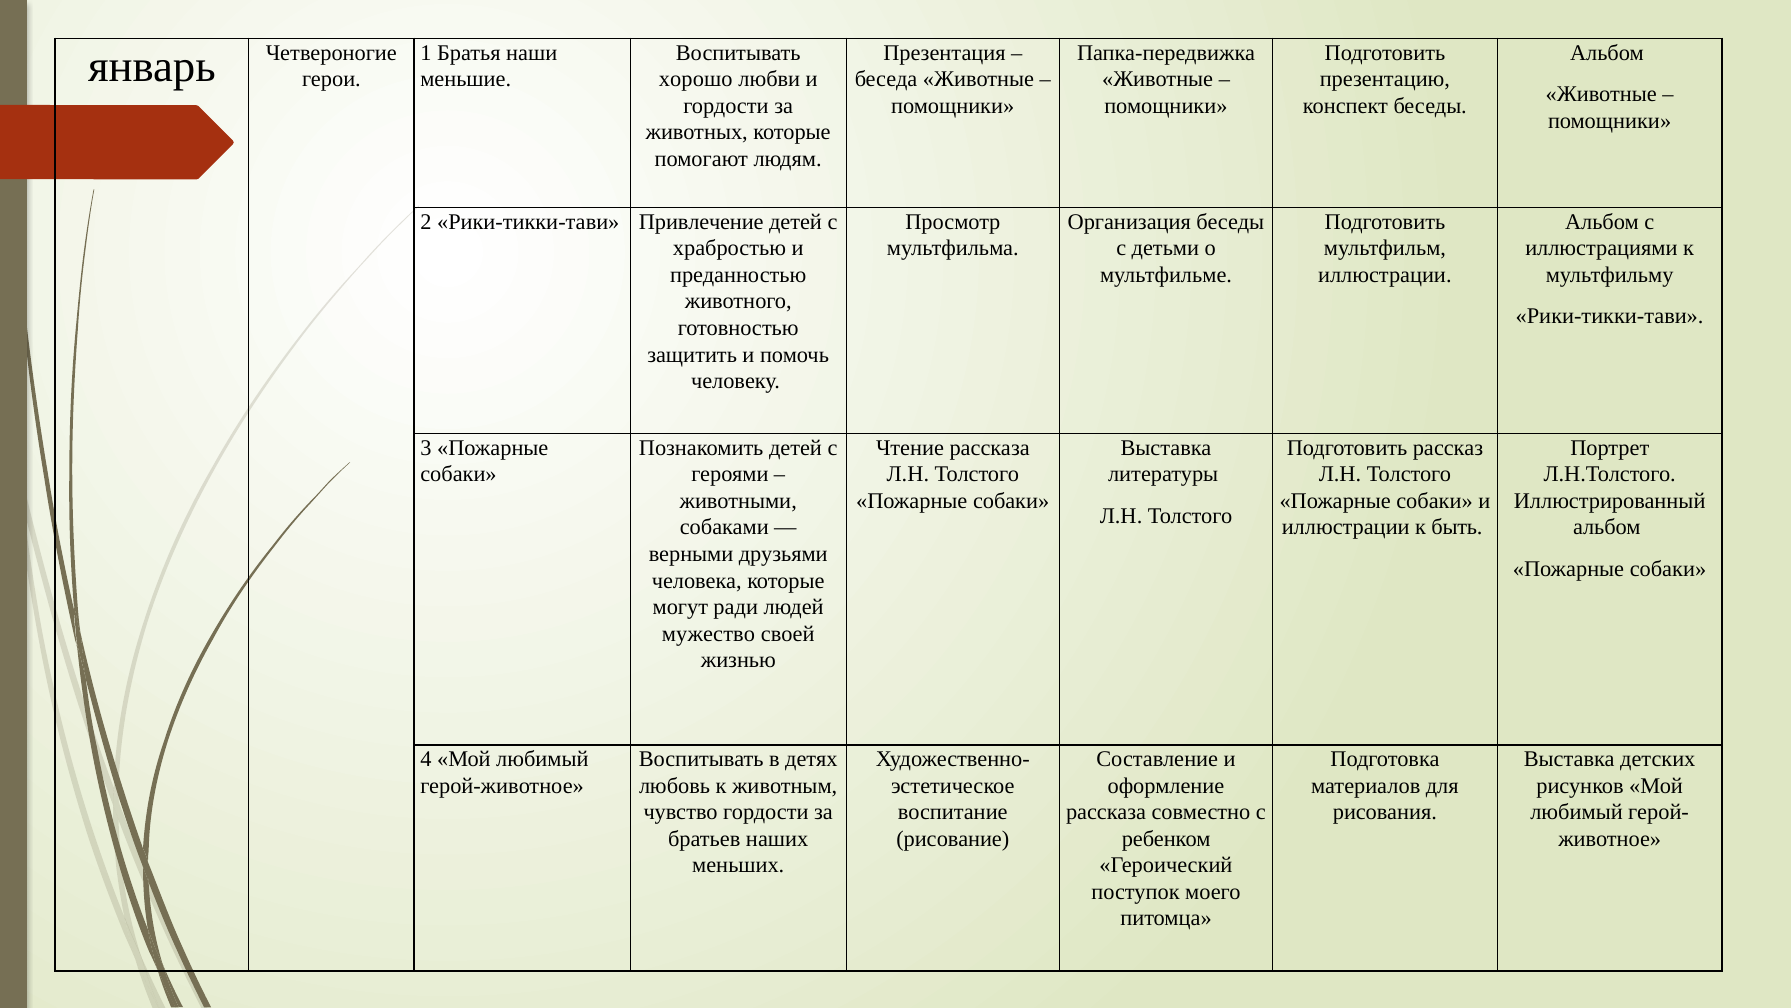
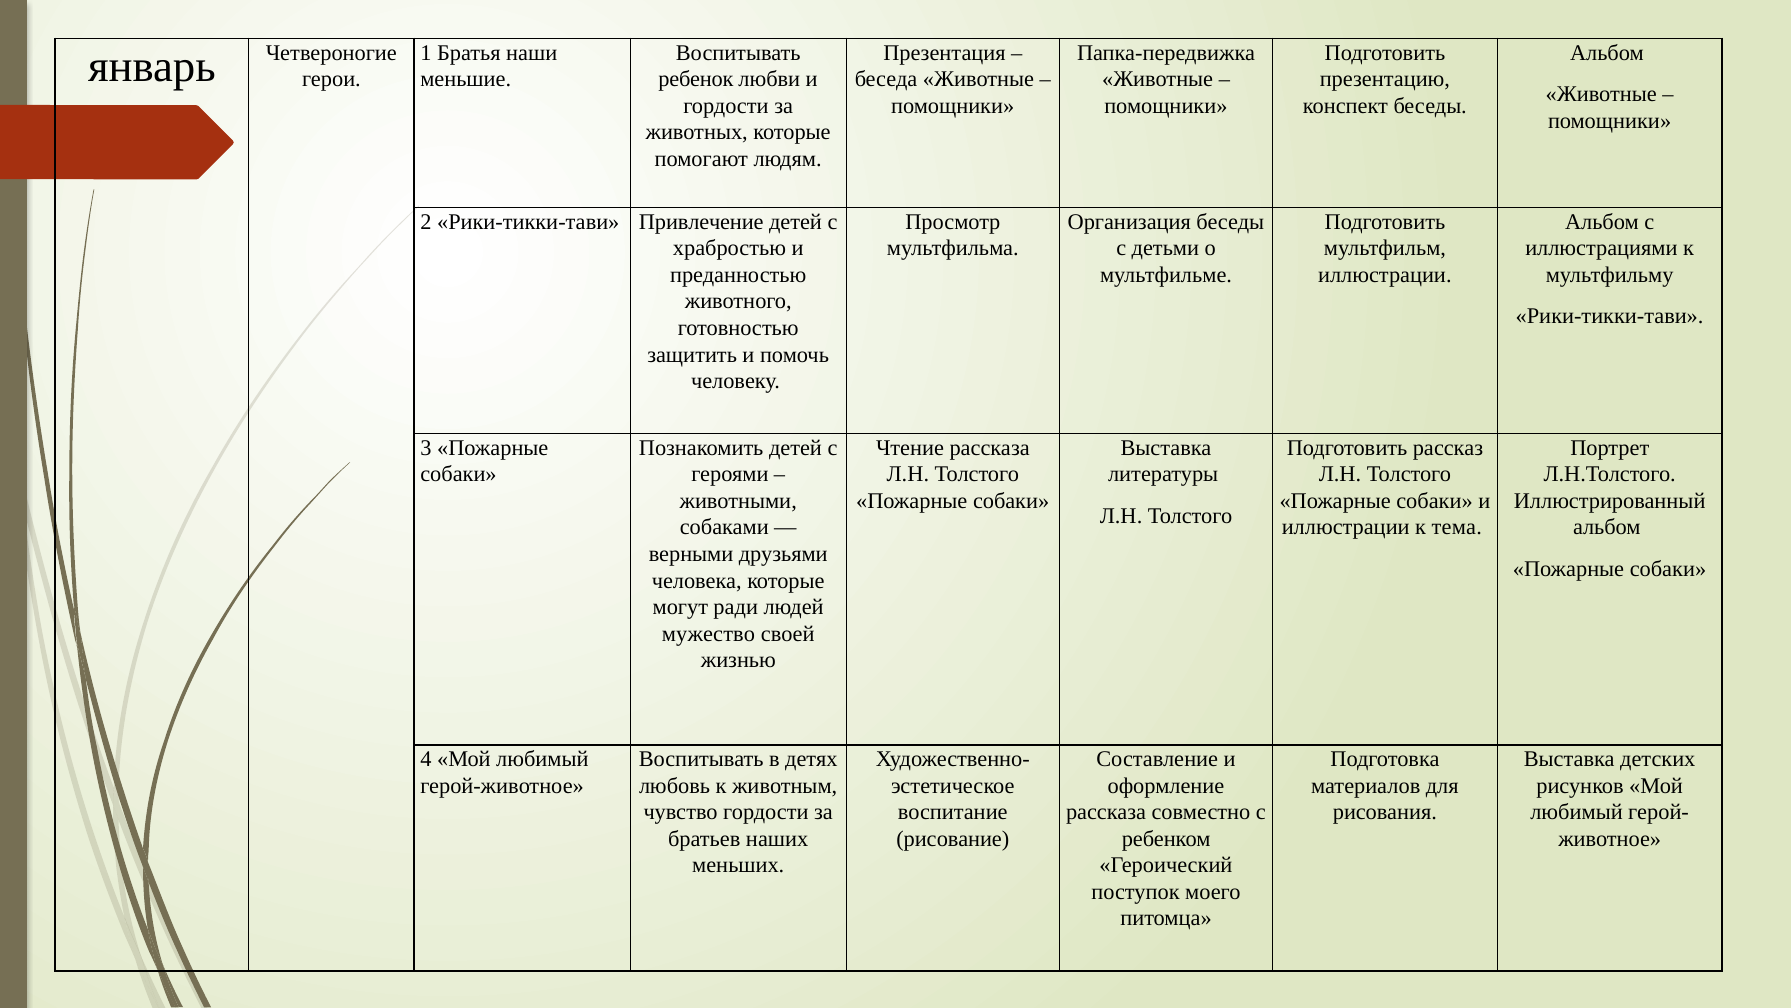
хорошо: хорошо -> ребенок
быть: быть -> тема
